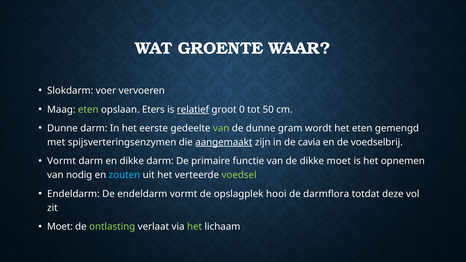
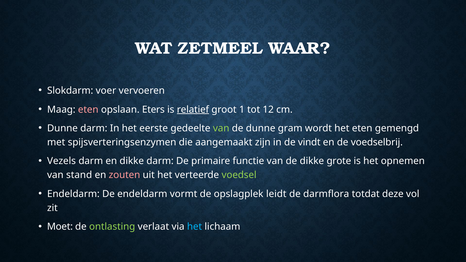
GROENTE: GROENTE -> ZETMEEL
eten at (88, 110) colour: light green -> pink
0: 0 -> 1
50: 50 -> 12
aangemaakt underline: present -> none
cavia: cavia -> vindt
Vormt at (61, 161): Vormt -> Vezels
dikke moet: moet -> grote
nodig: nodig -> stand
zouten colour: light blue -> pink
hooi: hooi -> leidt
het at (195, 227) colour: light green -> light blue
